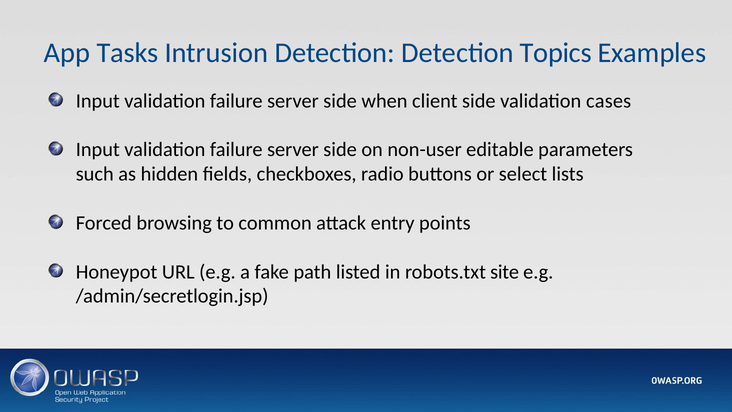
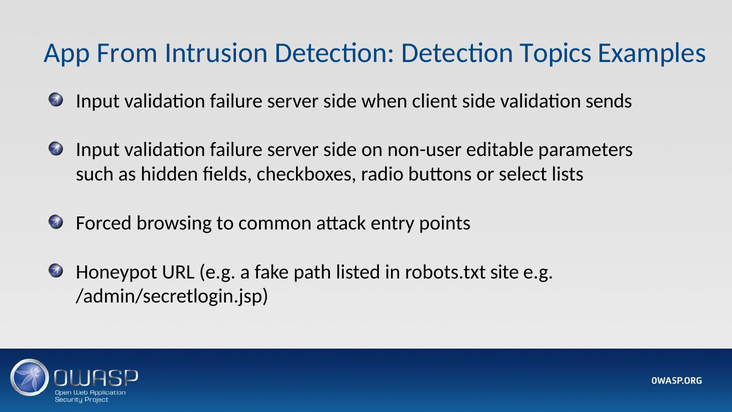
Tasks: Tasks -> From
cases: cases -> sends
